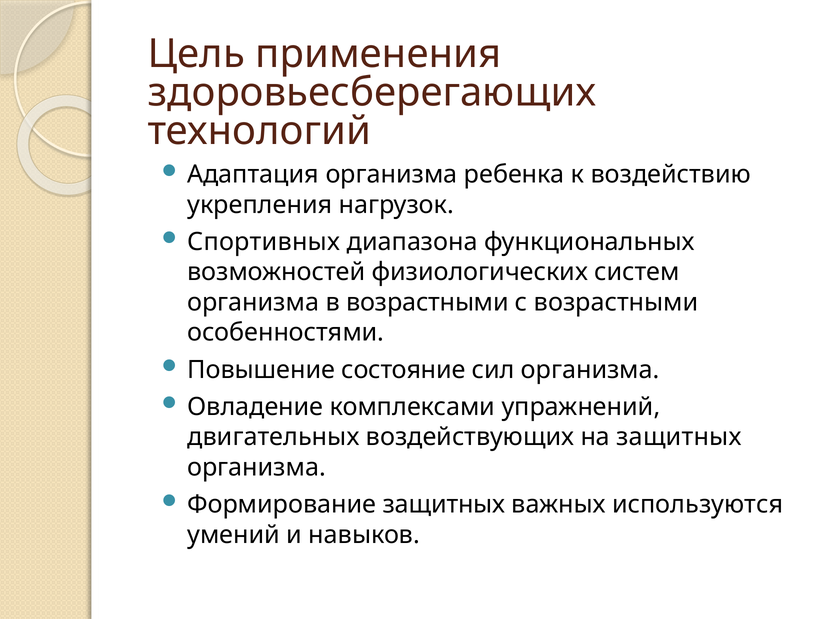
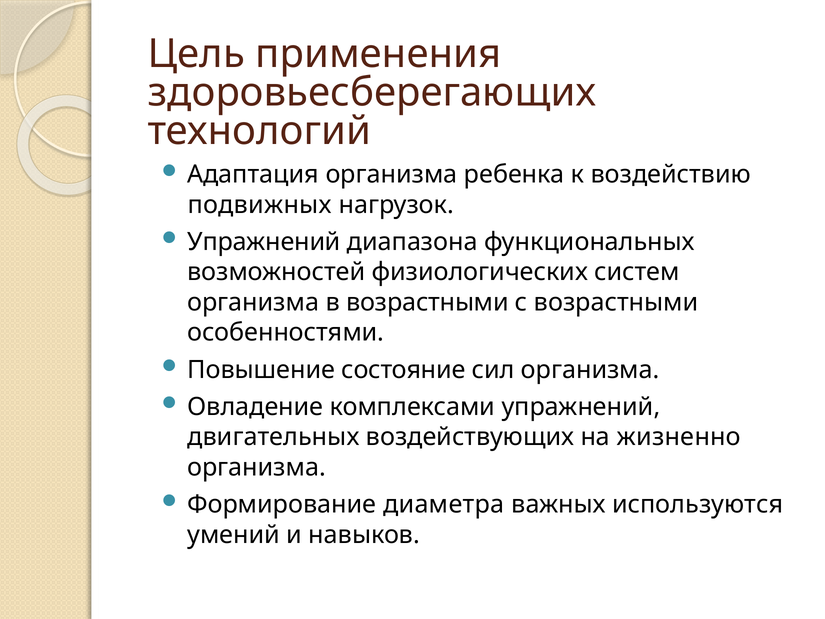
укрепления: укрепления -> подвижных
Спортивных at (264, 242): Спортивных -> Упражнений
на защитных: защитных -> жизненно
Формирование защитных: защитных -> диаметра
